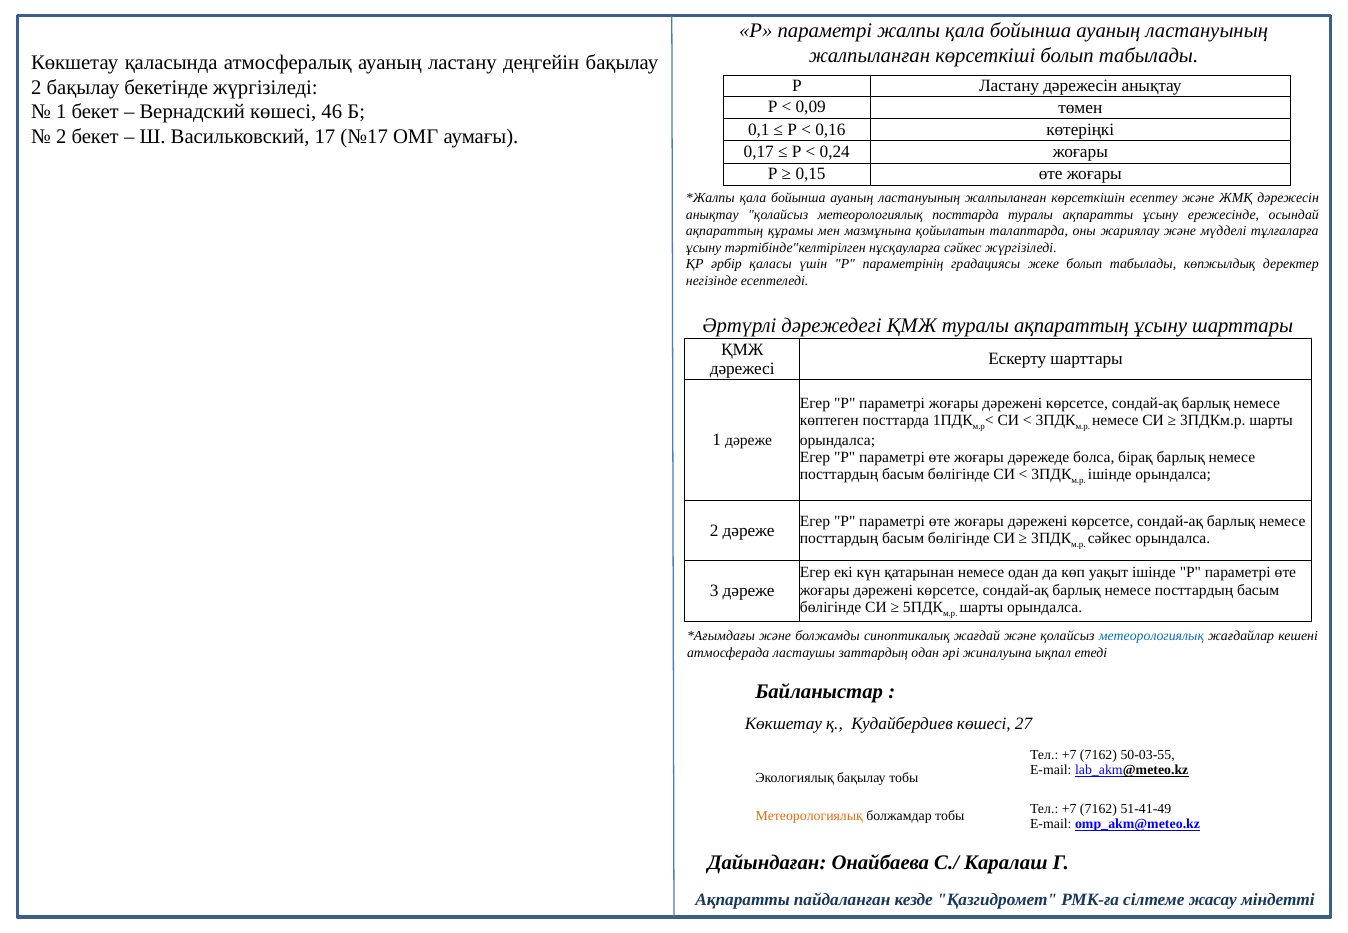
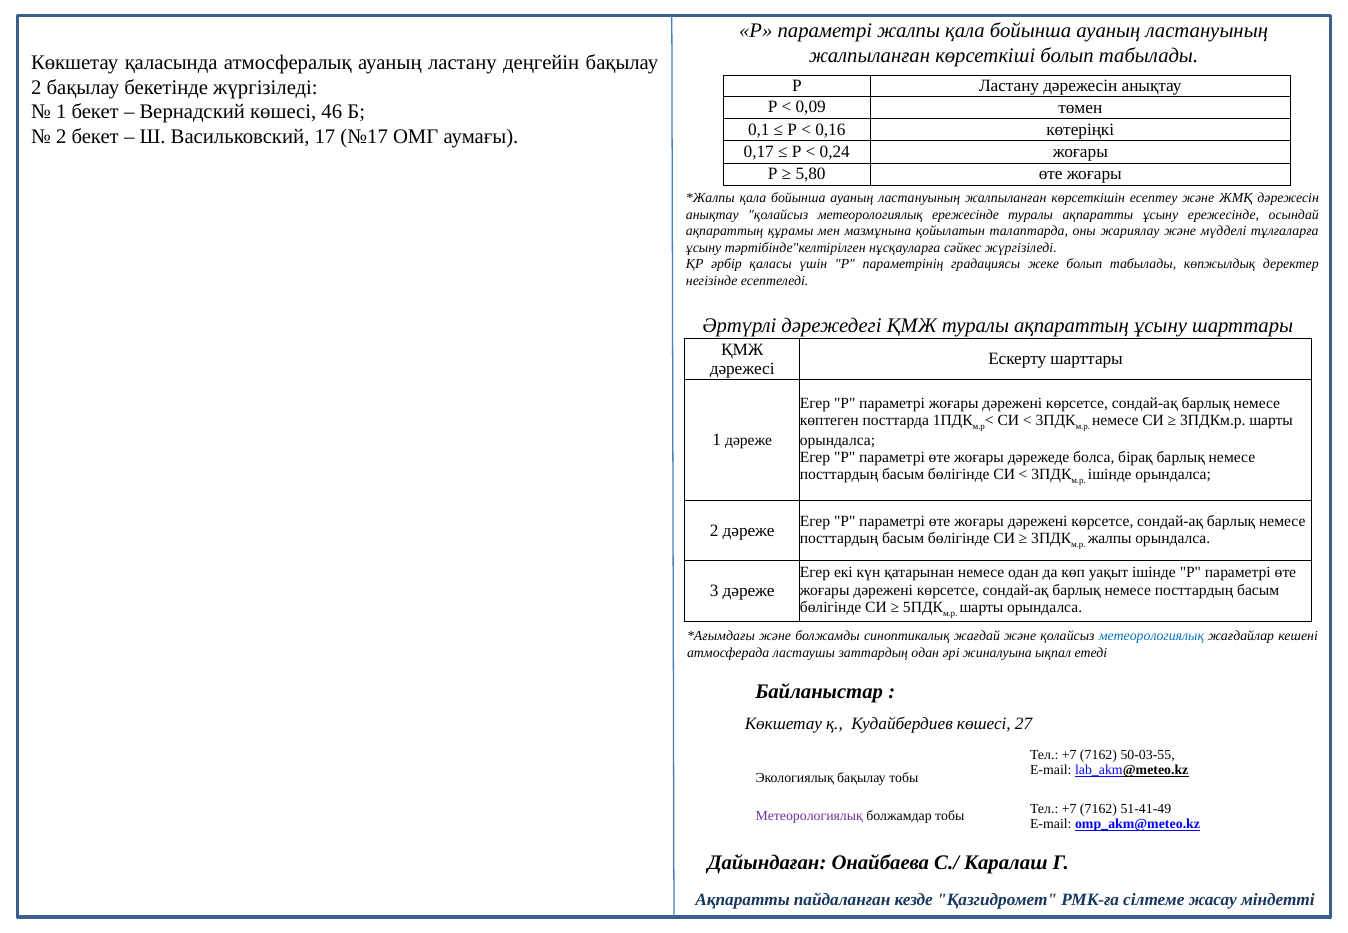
0,15: 0,15 -> 5,80
метеорологиялық посттарда: посттарда -> ережесінде
сәйкес at (1110, 538): сәйкес -> жалпы
Метеорологиялық at (809, 817) colour: orange -> purple
